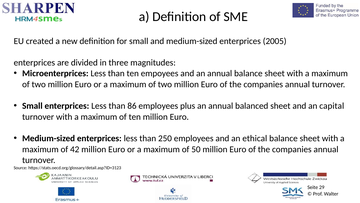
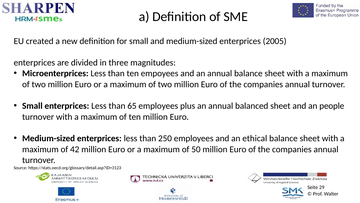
86: 86 -> 65
capital: capital -> people
